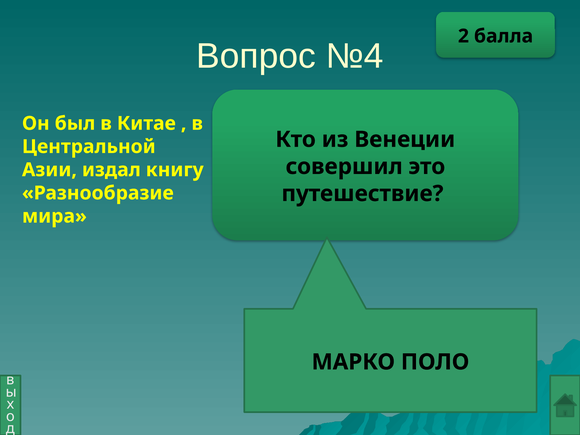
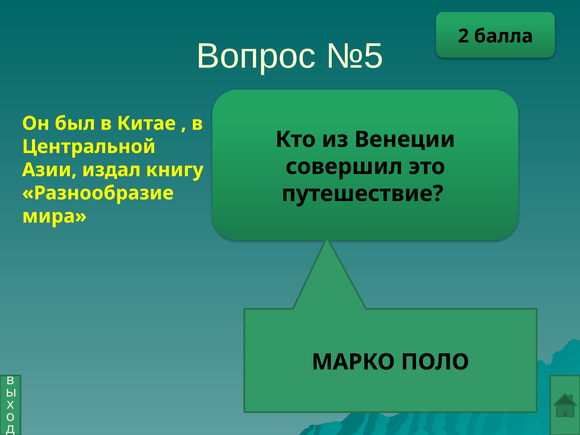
№4: №4 -> №5
